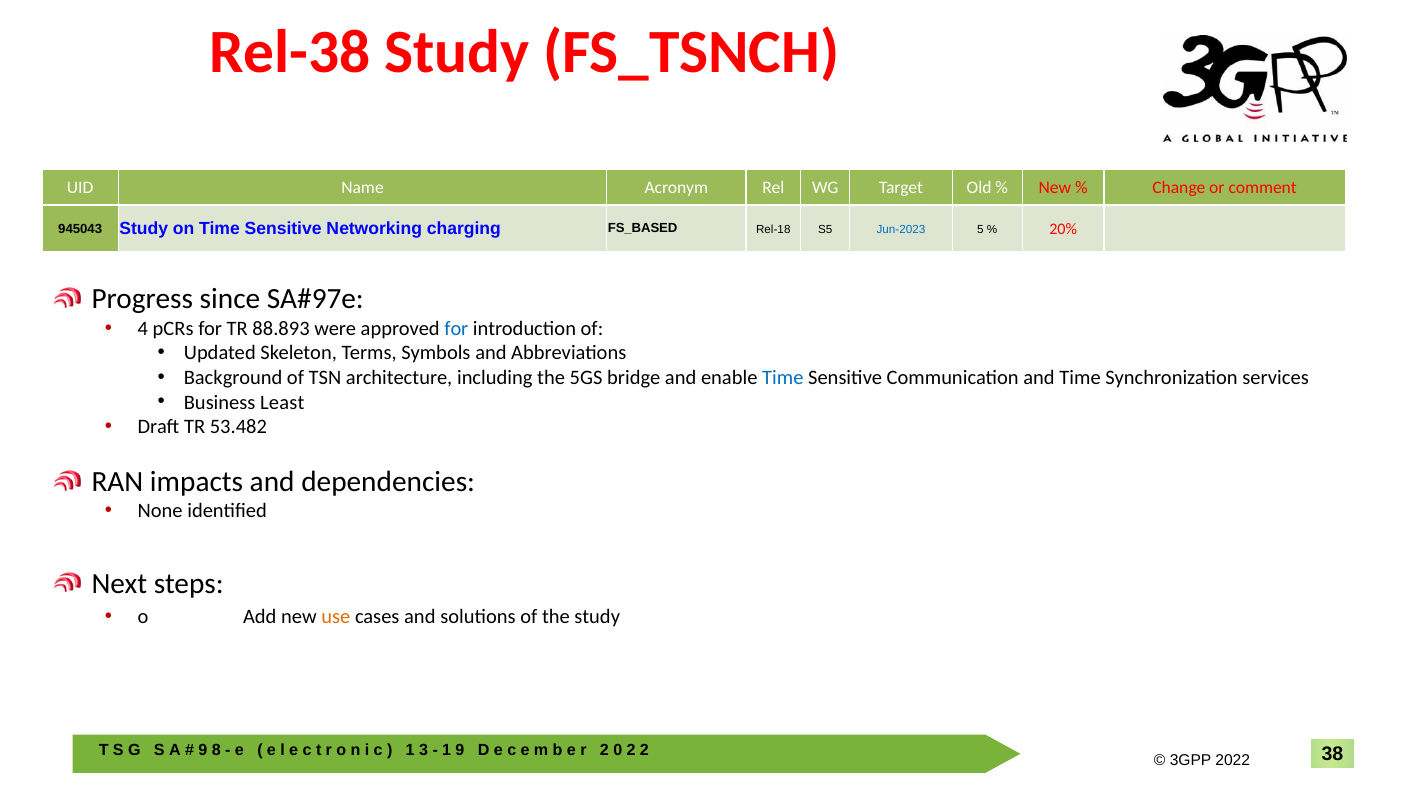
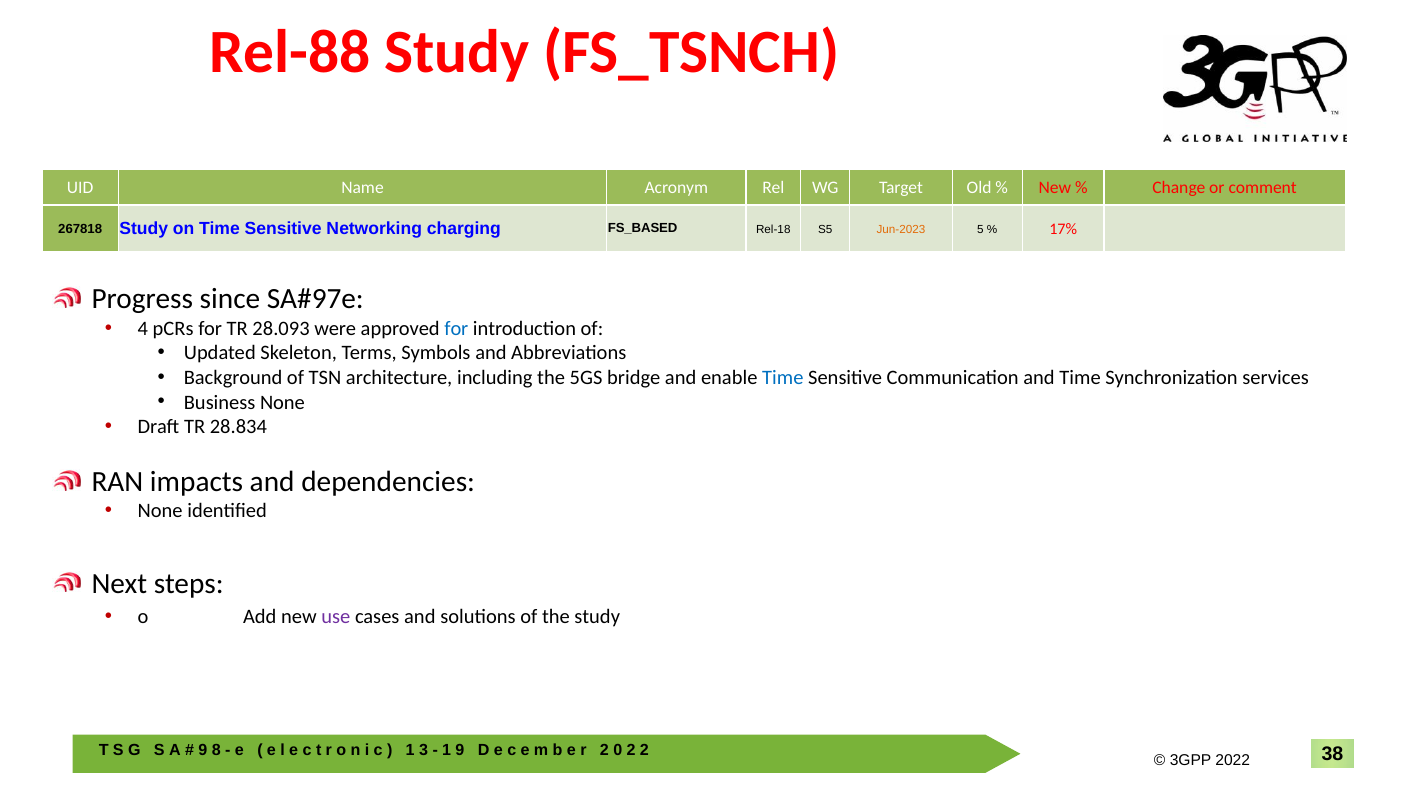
Rel-38: Rel-38 -> Rel-88
945043: 945043 -> 267818
Jun-2023 colour: blue -> orange
20%: 20% -> 17%
88.893: 88.893 -> 28.093
Business Least: Least -> None
53.482: 53.482 -> 28.834
use colour: orange -> purple
